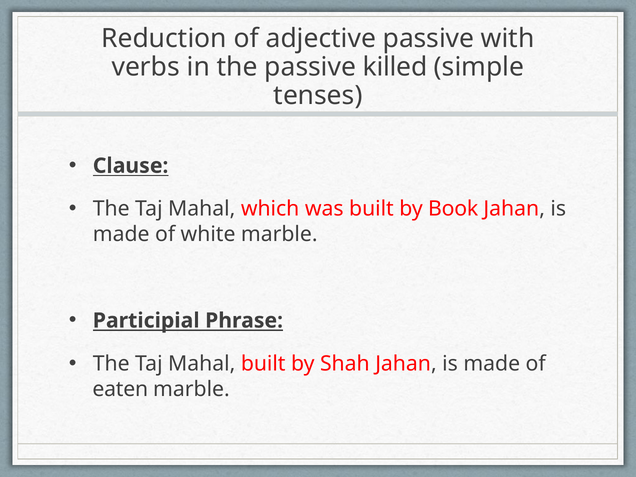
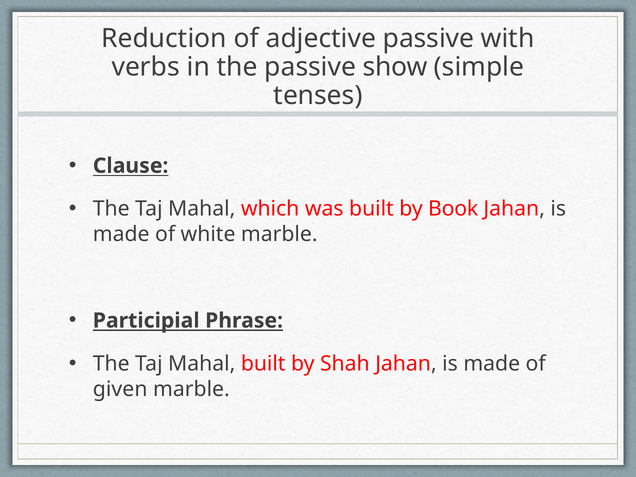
killed: killed -> show
eaten: eaten -> given
